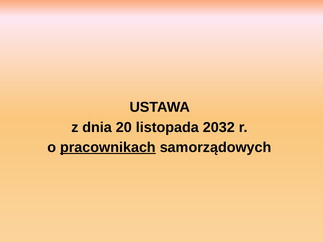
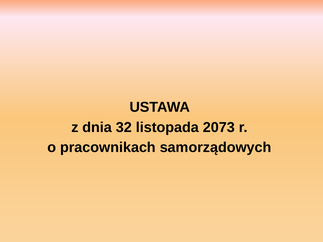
20: 20 -> 32
2032: 2032 -> 2073
pracownikach underline: present -> none
